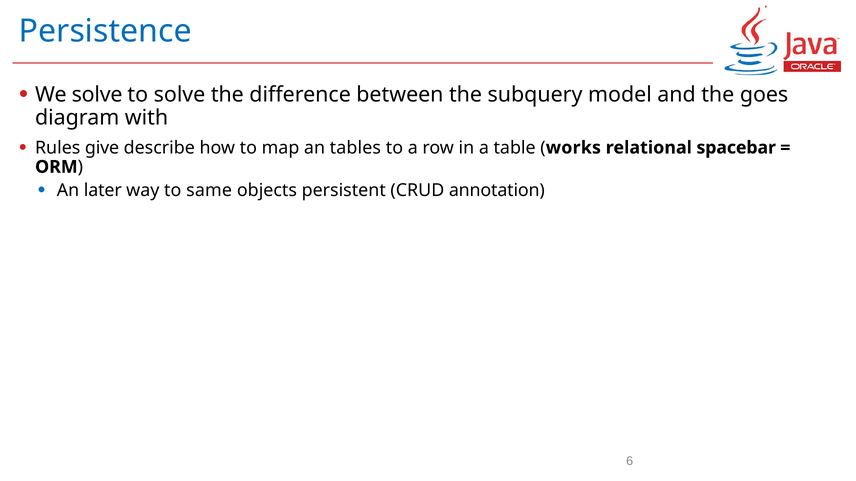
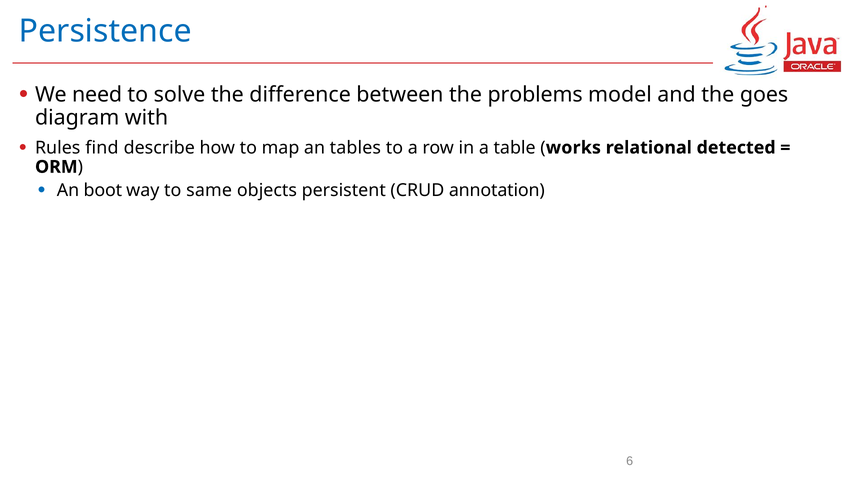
We solve: solve -> need
subquery: subquery -> problems
give: give -> find
spacebar: spacebar -> detected
later: later -> boot
